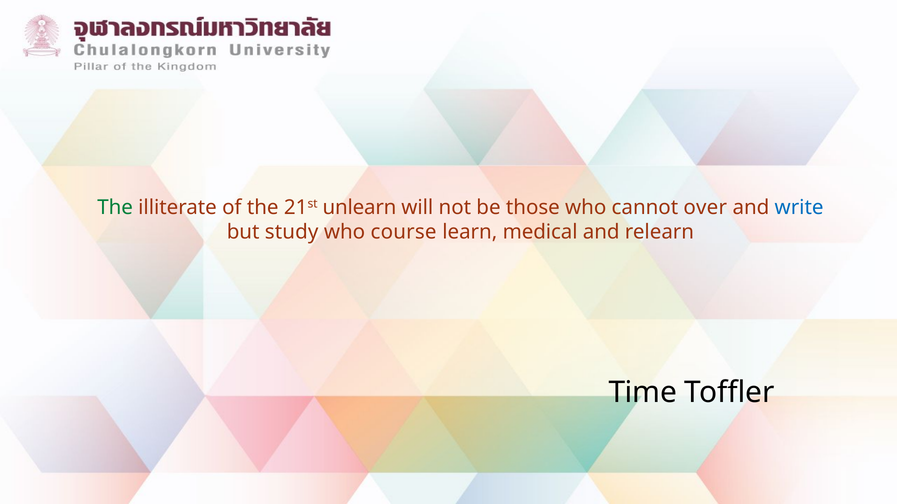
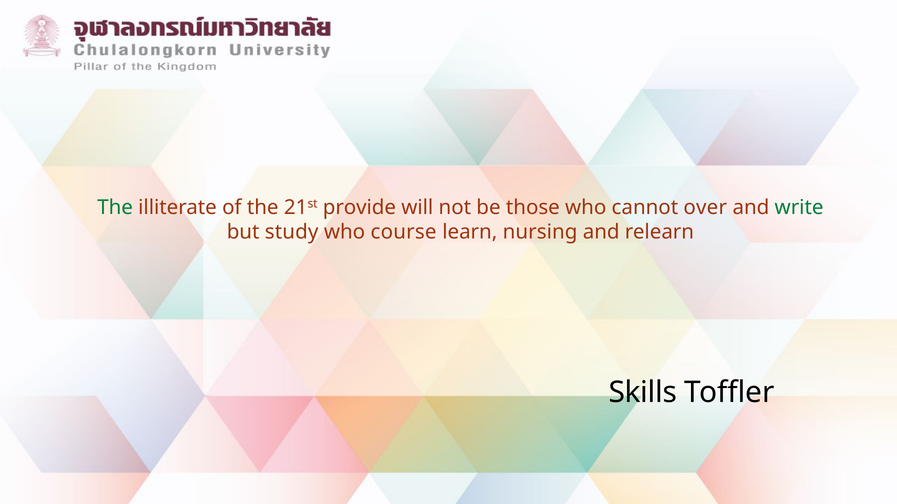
unlearn: unlearn -> provide
write colour: blue -> green
medical: medical -> nursing
Time: Time -> Skills
